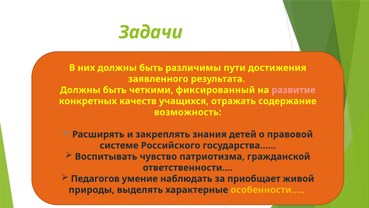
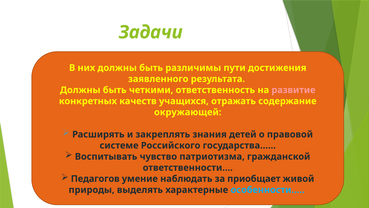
фиксированный: фиксированный -> ответственность
возможность: возможность -> окружающей
особенности… colour: yellow -> light blue
